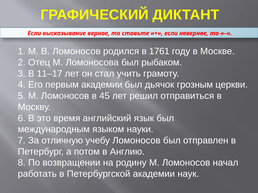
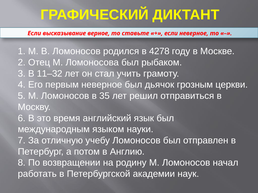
1761: 1761 -> 4278
11–17: 11–17 -> 11–32
первым академии: академии -> неверное
45: 45 -> 35
